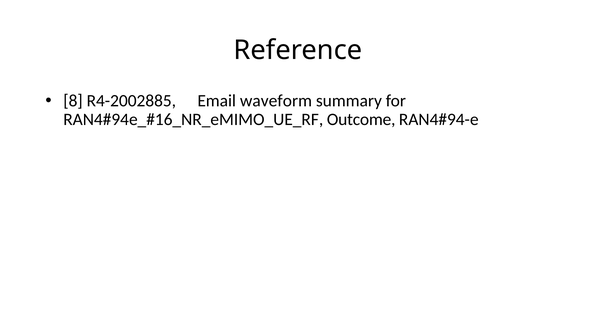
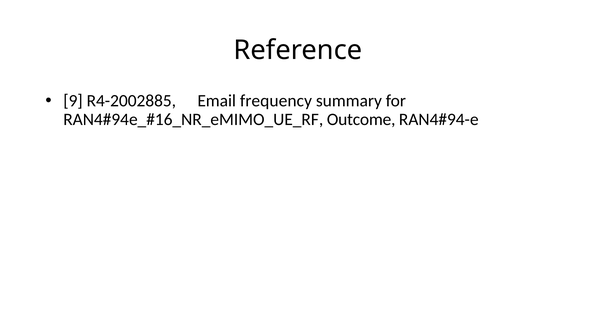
8: 8 -> 9
waveform: waveform -> frequency
